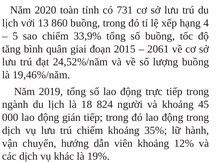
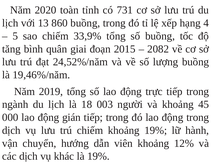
2061: 2061 -> 2082
824: 824 -> 003
khoảng 35%: 35% -> 19%
